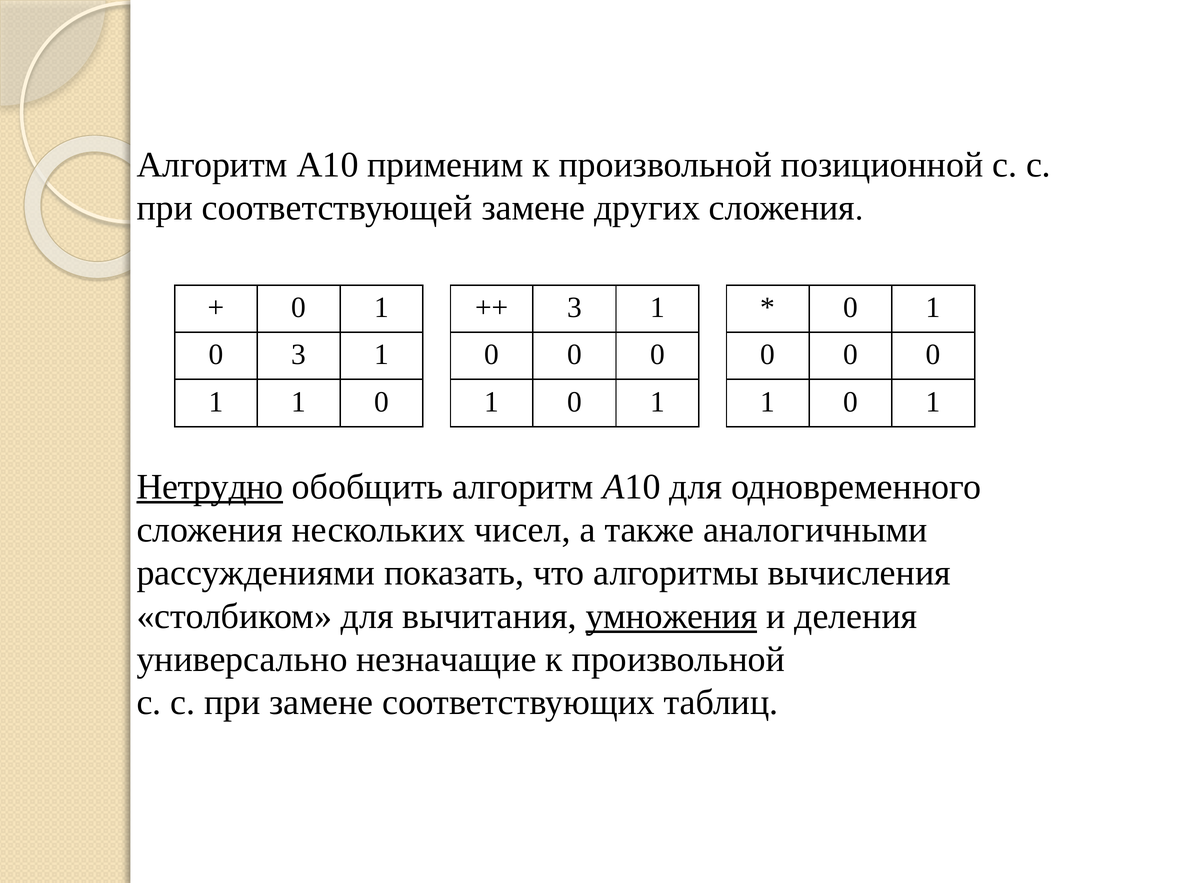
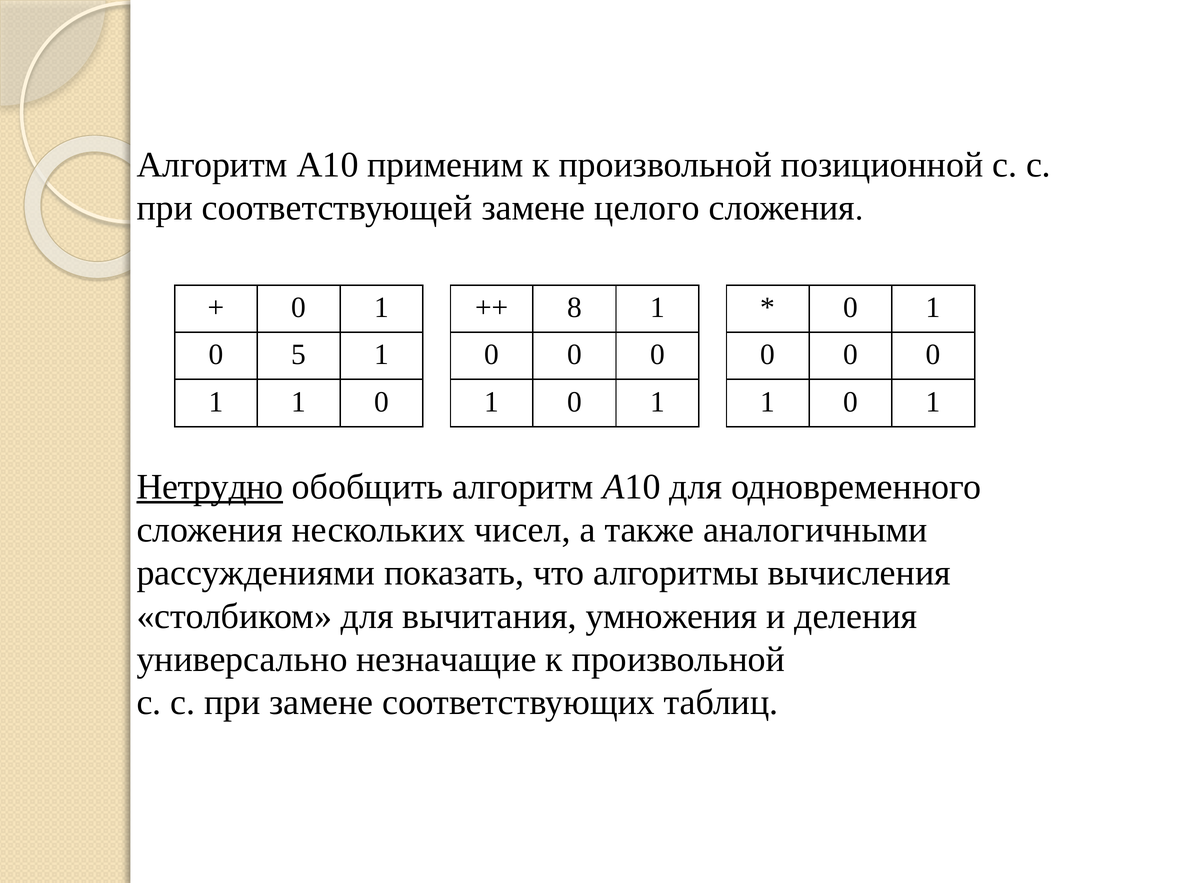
других: других -> целого
3 at (574, 308): 3 -> 8
0 3: 3 -> 5
умножения underline: present -> none
